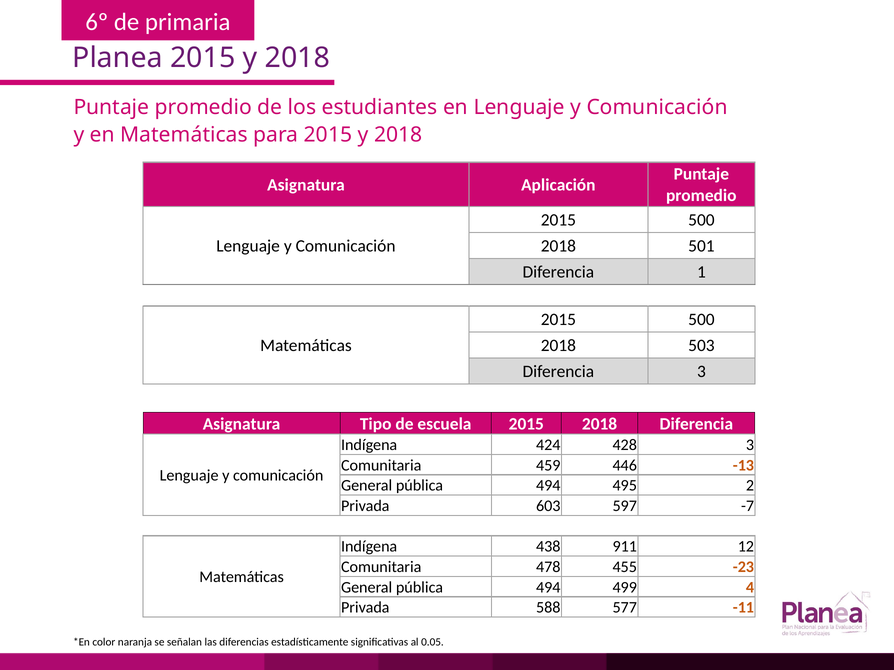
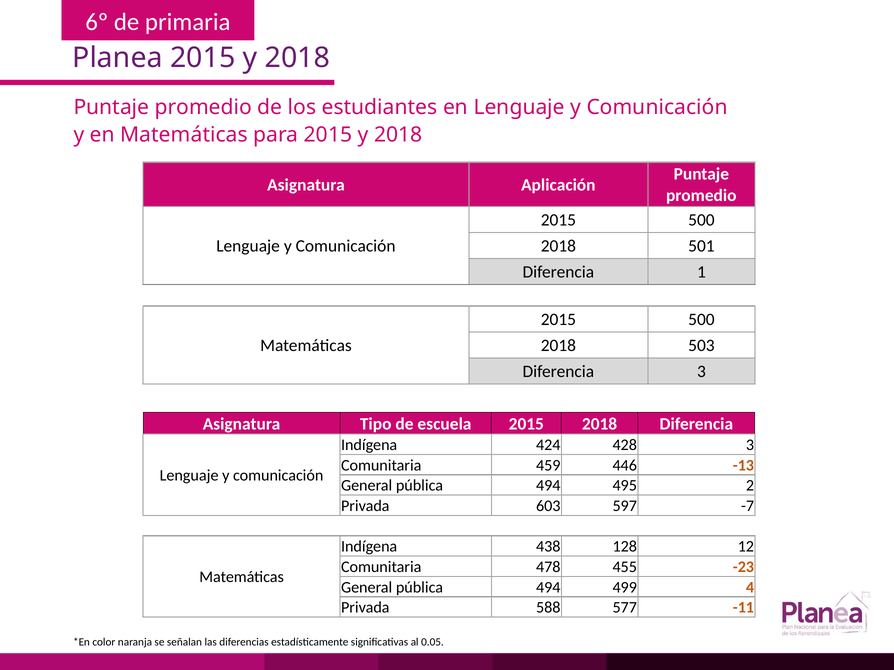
911: 911 -> 128
